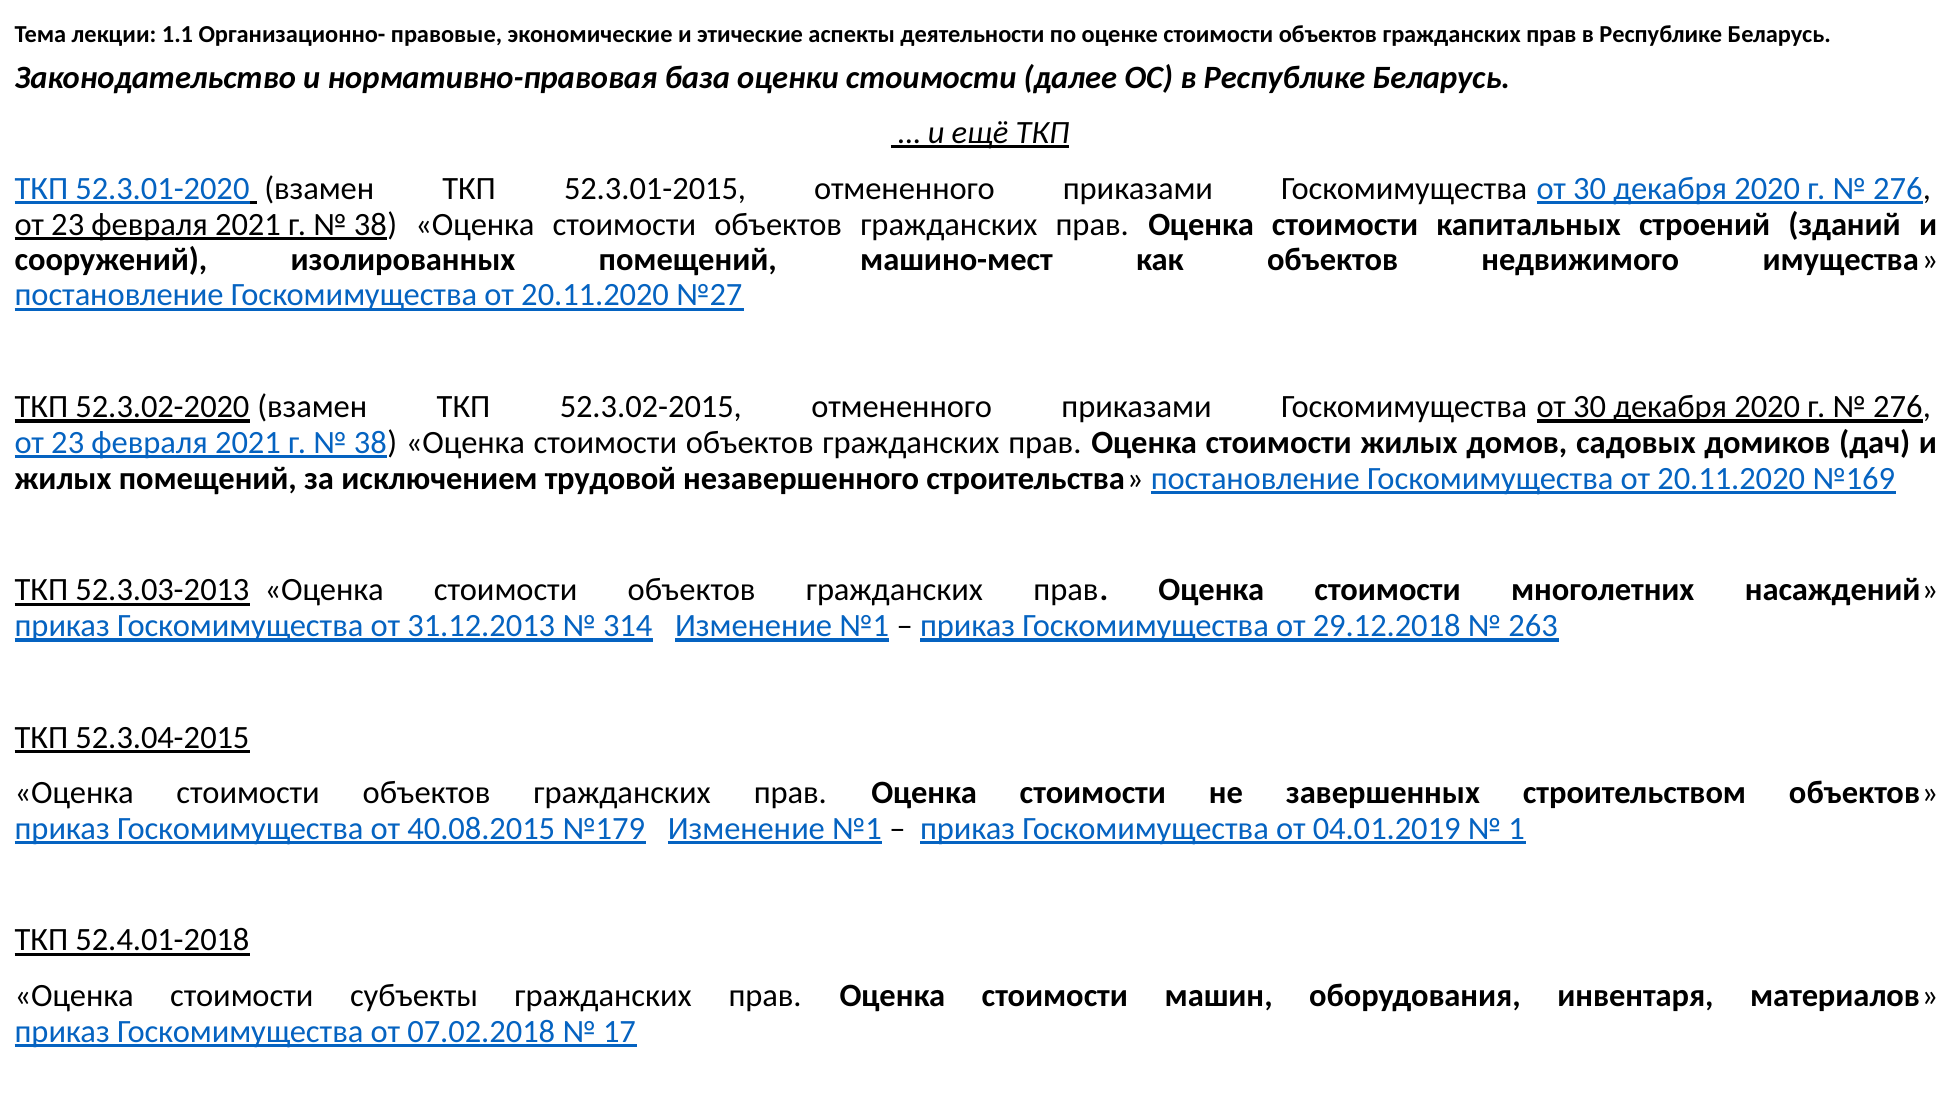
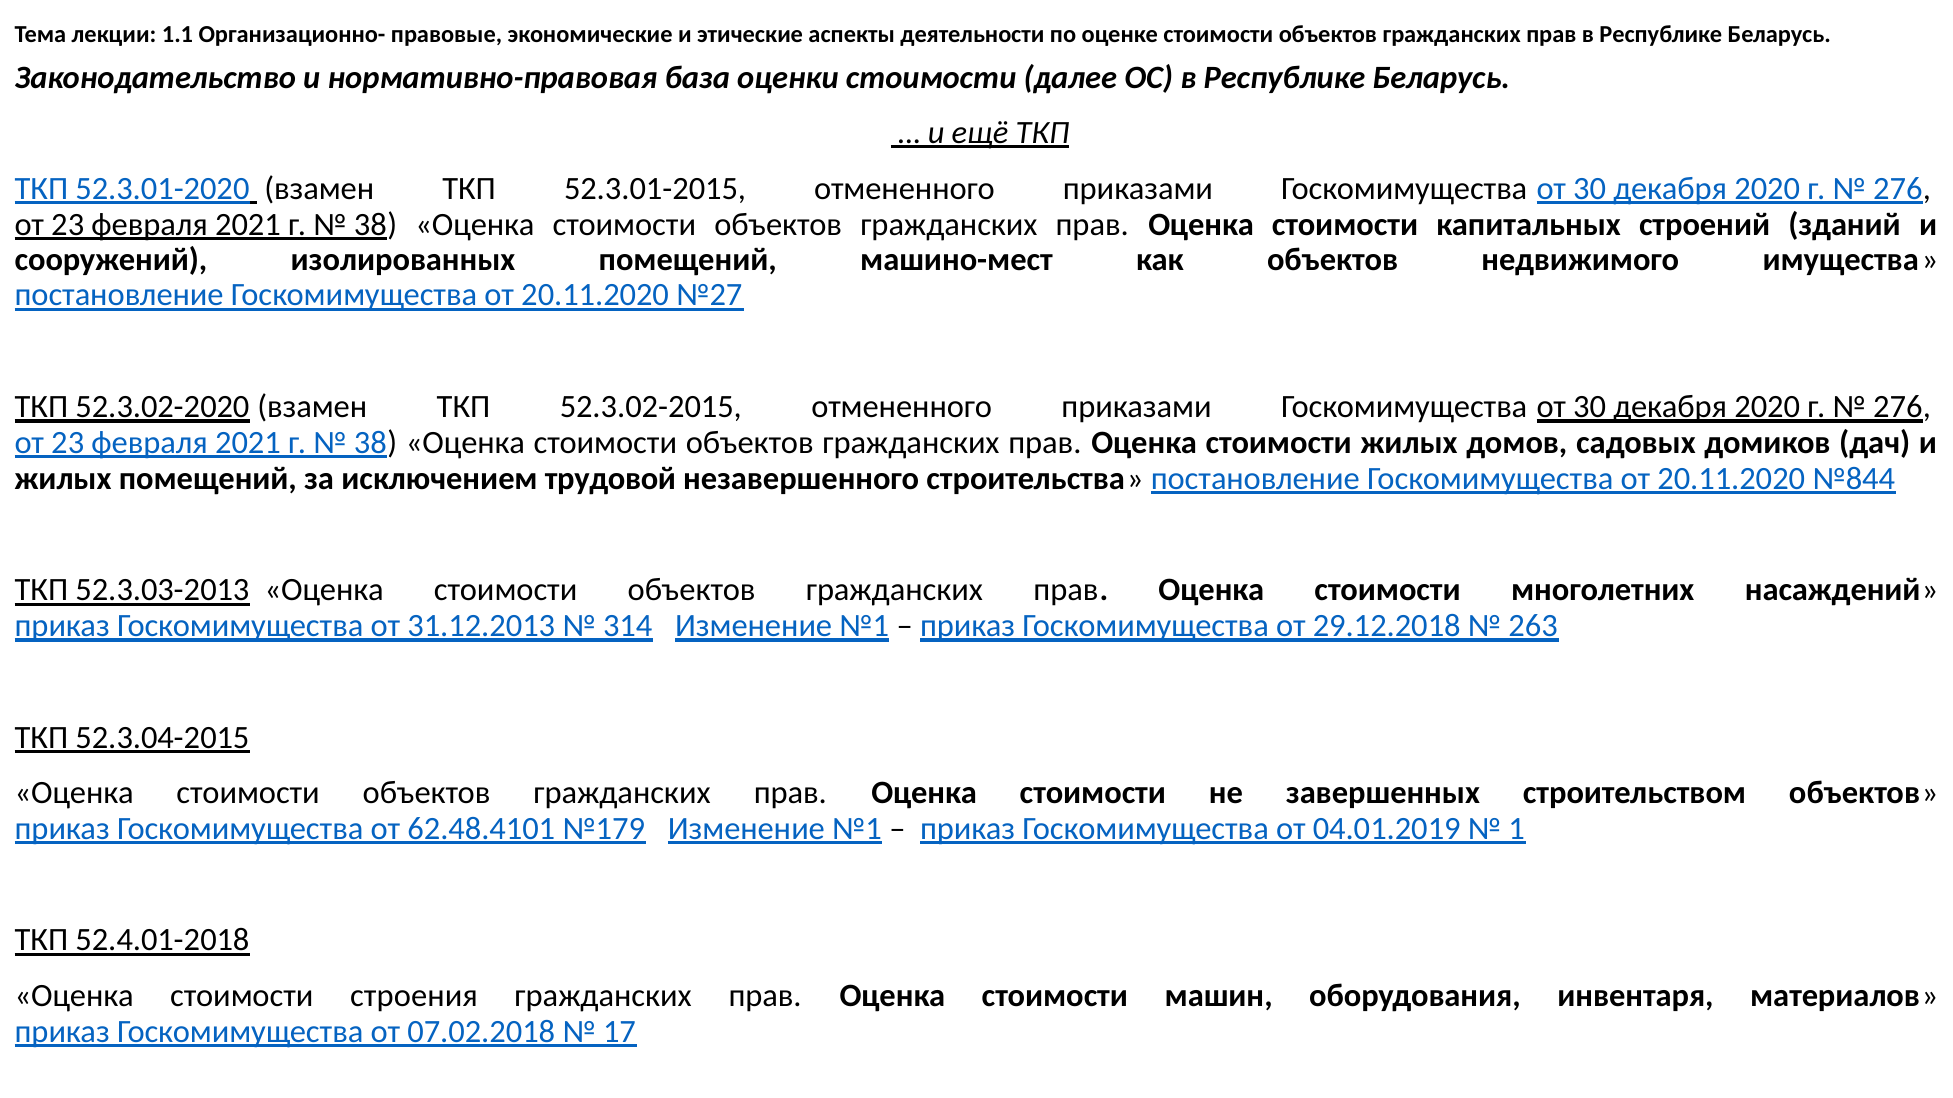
№169: №169 -> №844
40.08.2015: 40.08.2015 -> 62.48.4101
субъекты: субъекты -> строения
